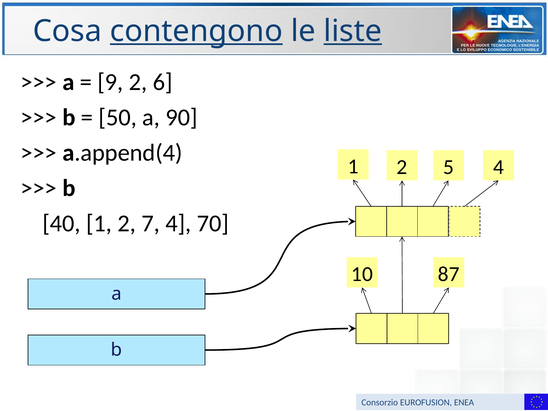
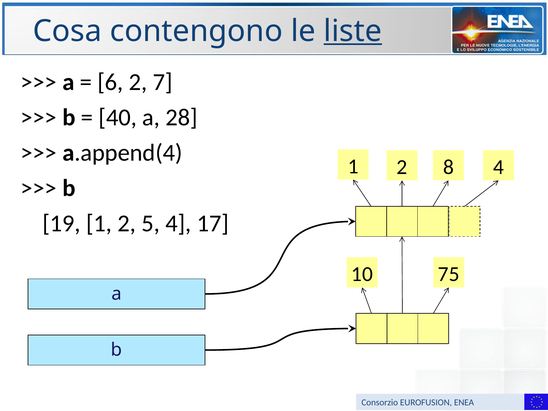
contengono underline: present -> none
9: 9 -> 6
6: 6 -> 7
50: 50 -> 40
90: 90 -> 28
5: 5 -> 8
40: 40 -> 19
7: 7 -> 5
70: 70 -> 17
87: 87 -> 75
